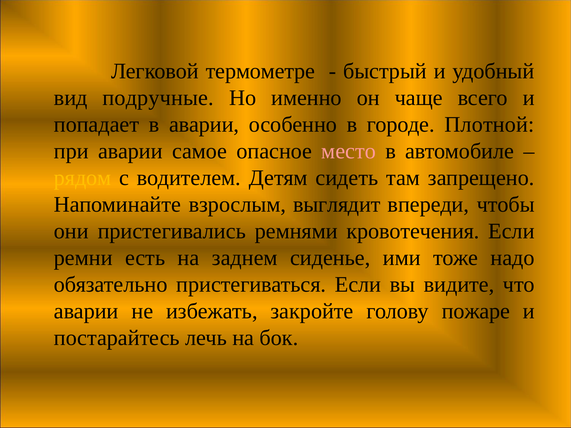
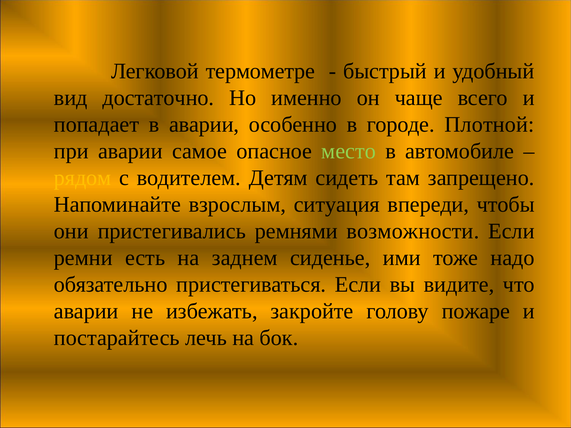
подручные: подручные -> достаточно
место colour: pink -> light green
выглядит: выглядит -> ситуация
кровотечения: кровотечения -> возможности
